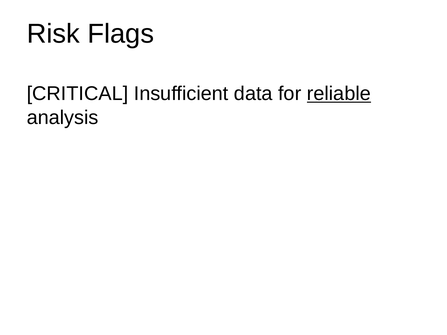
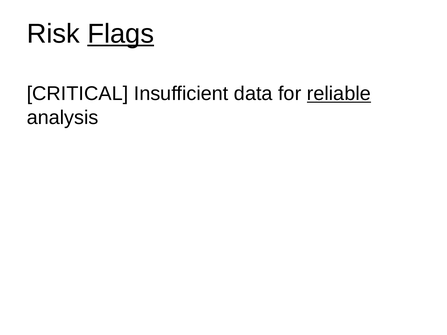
Flags underline: none -> present
